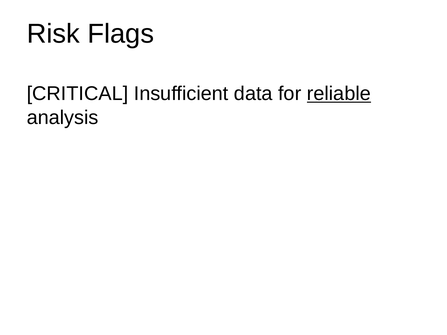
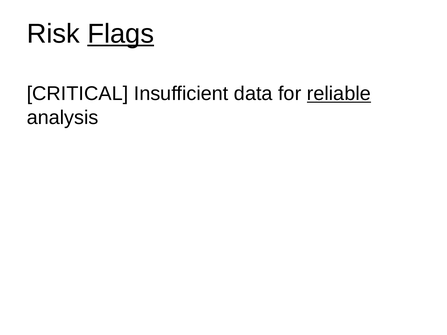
Flags underline: none -> present
